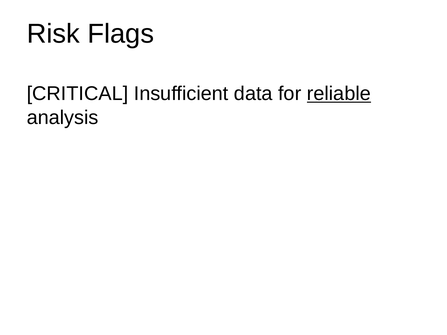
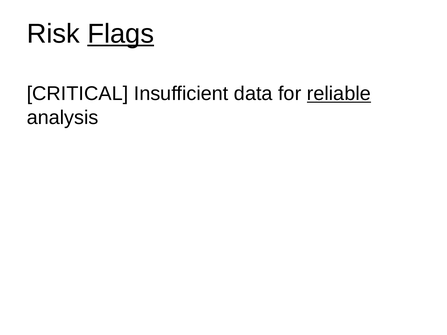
Flags underline: none -> present
